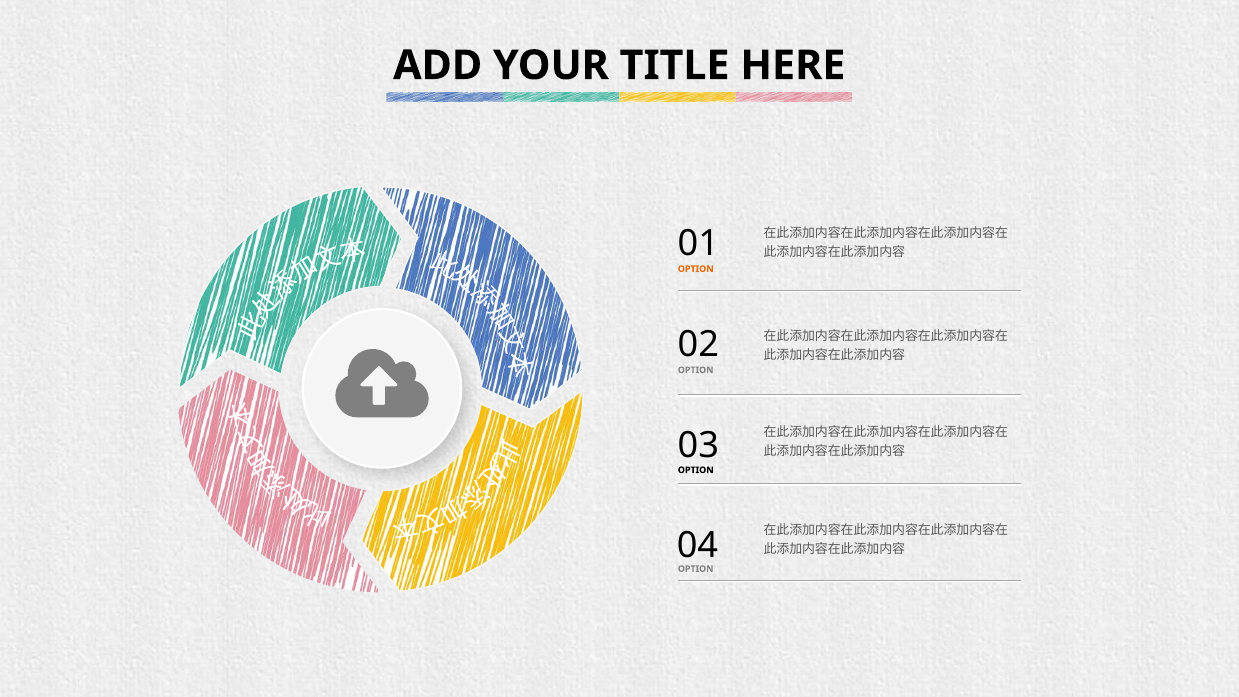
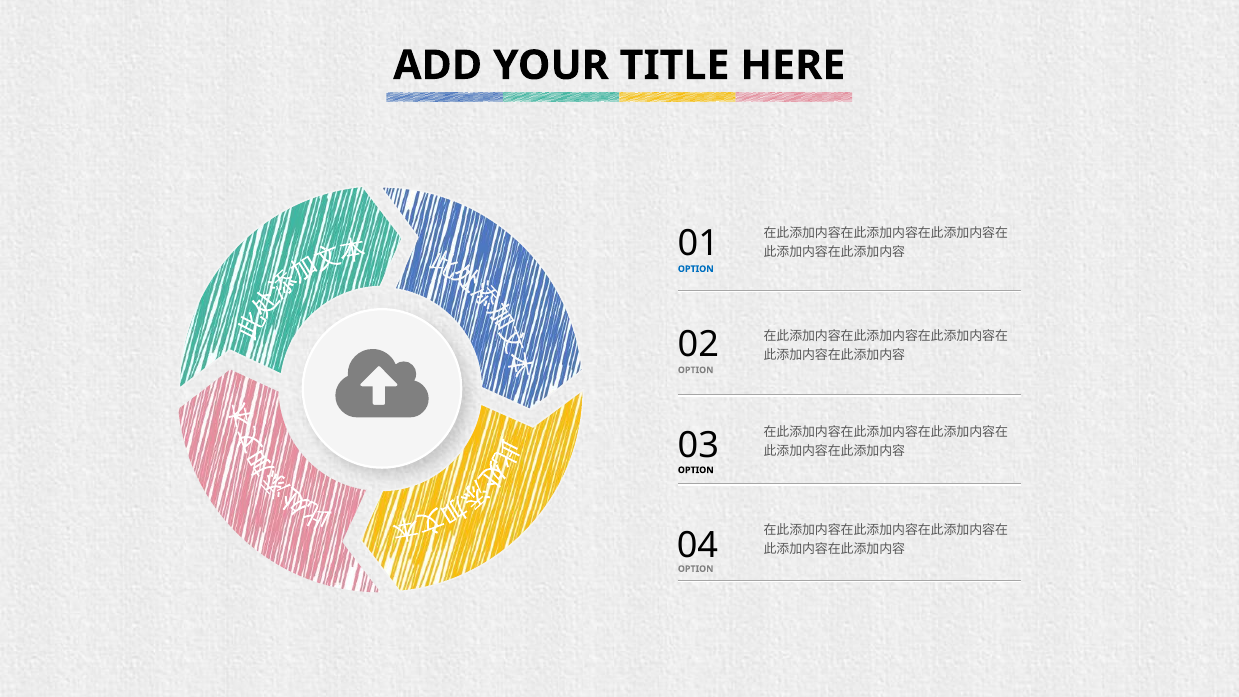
OPTION at (696, 269) colour: orange -> blue
